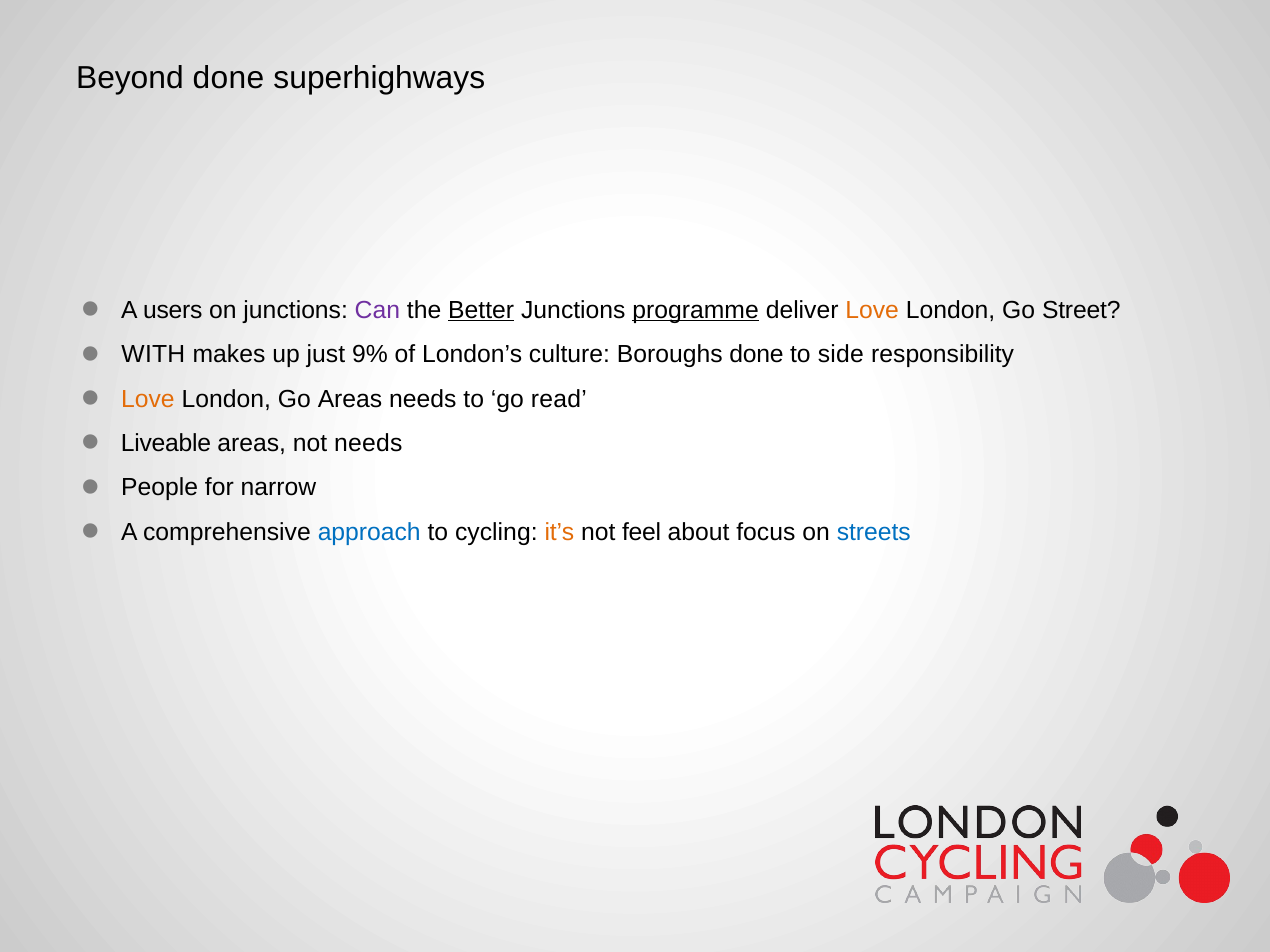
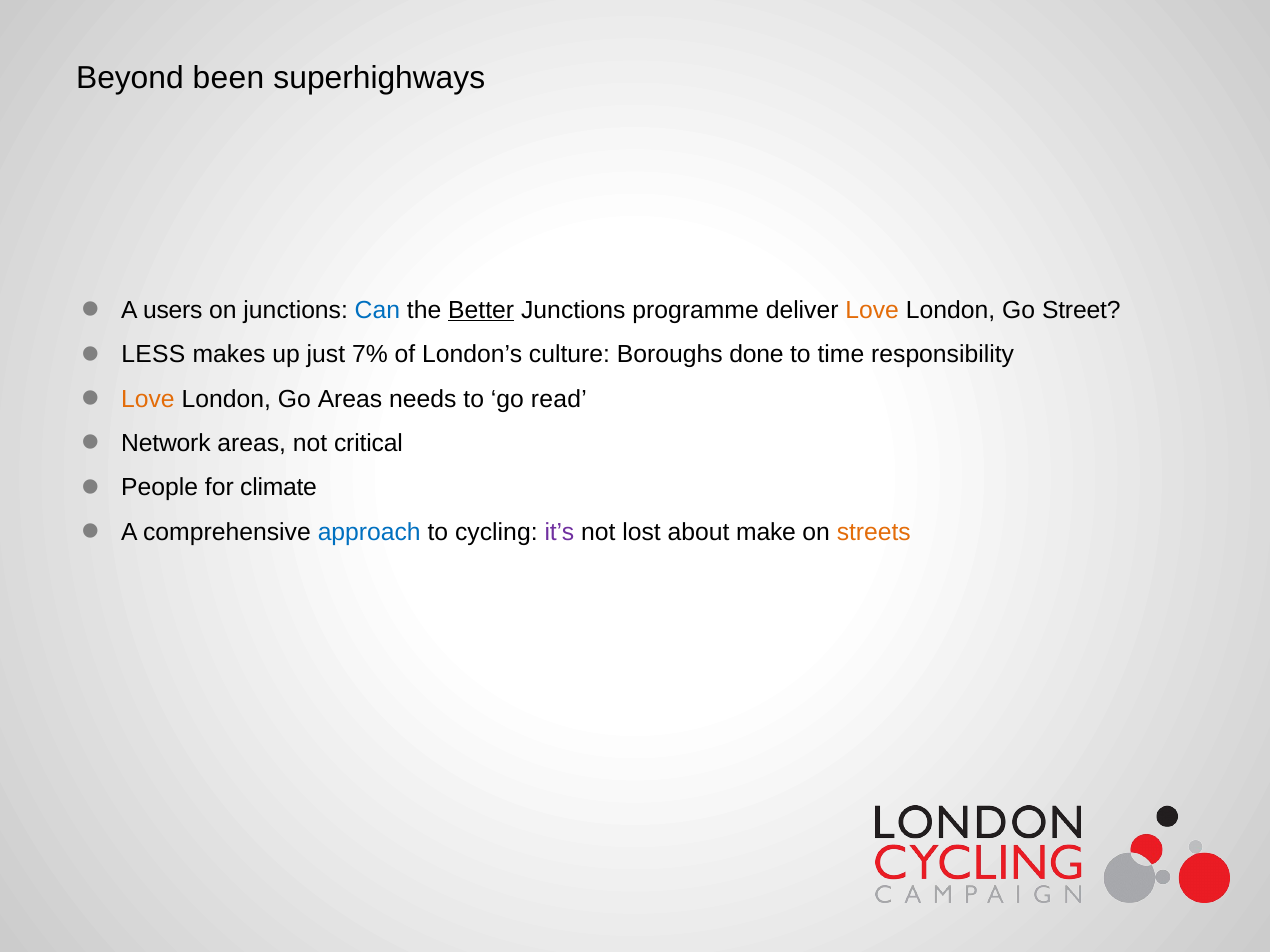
Beyond done: done -> been
Can colour: purple -> blue
programme underline: present -> none
WITH: WITH -> LESS
9%: 9% -> 7%
side: side -> time
Liveable: Liveable -> Network
not needs: needs -> critical
narrow: narrow -> climate
it’s colour: orange -> purple
feel: feel -> lost
focus: focus -> make
streets colour: blue -> orange
